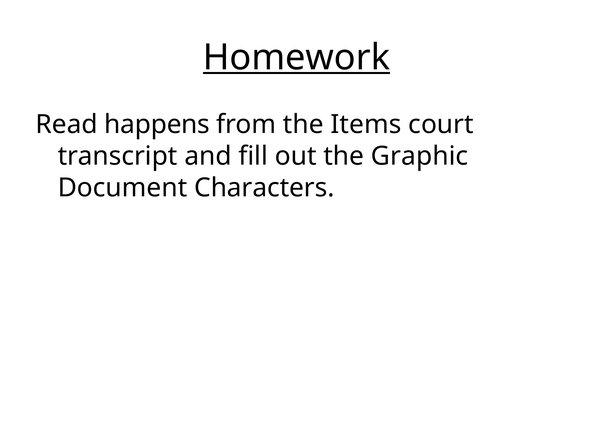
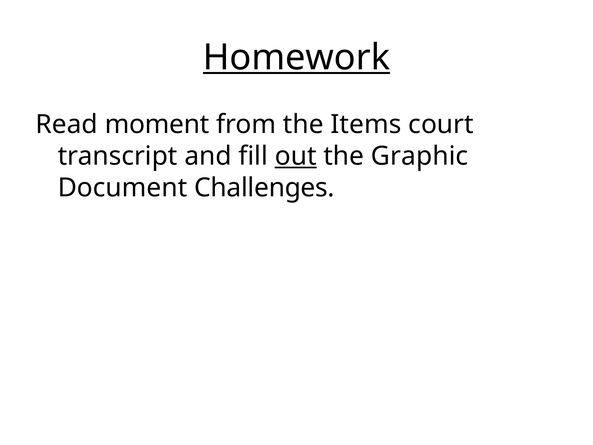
happens: happens -> moment
out underline: none -> present
Characters: Characters -> Challenges
